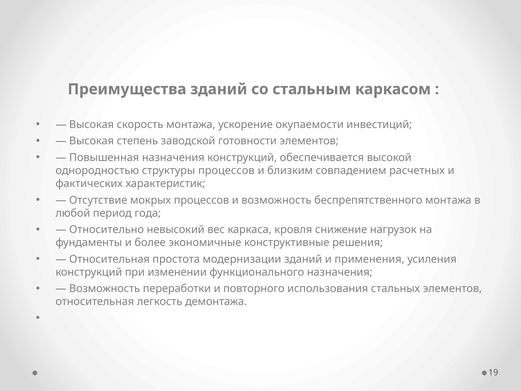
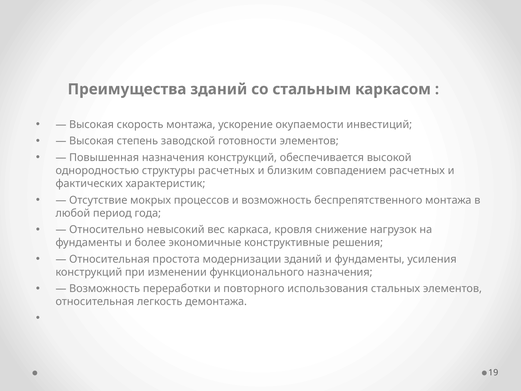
структуры процессов: процессов -> расчетных
и применения: применения -> фундаменты
